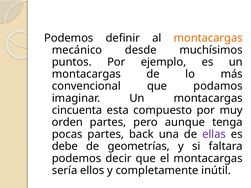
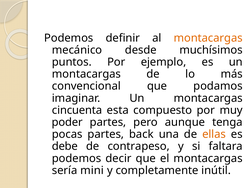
orden: orden -> poder
ellas colour: purple -> orange
geometrías: geometrías -> contrapeso
ellos: ellos -> mini
